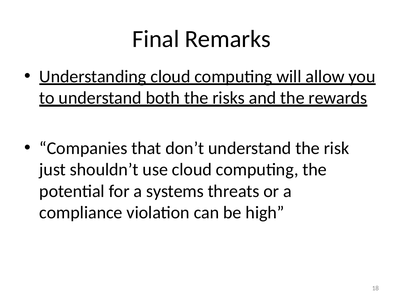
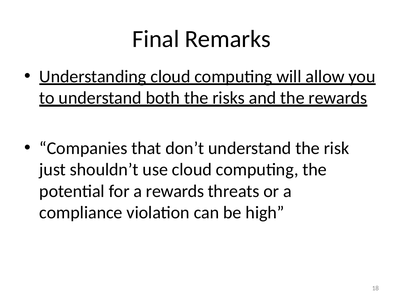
a systems: systems -> rewards
